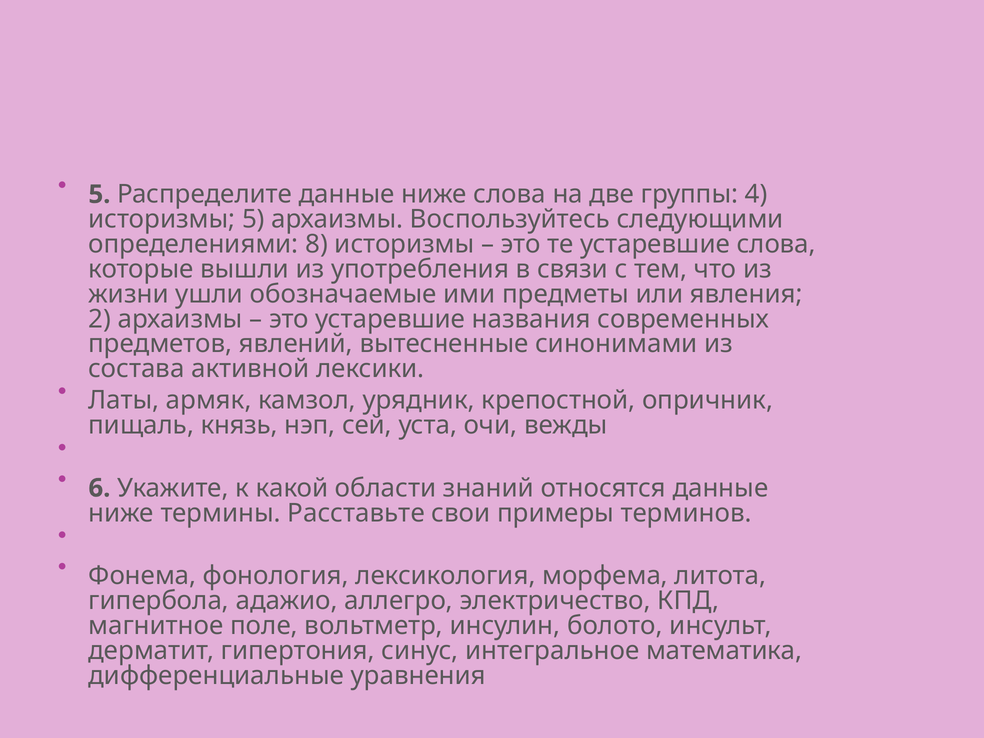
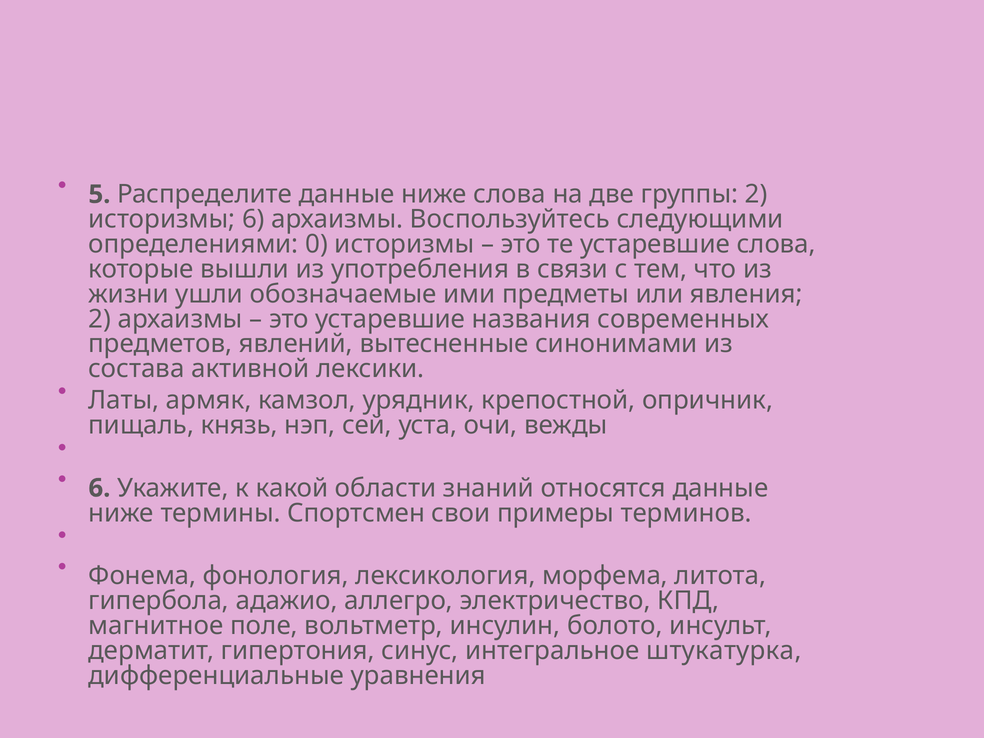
группы 4: 4 -> 2
историзмы 5: 5 -> 6
8: 8 -> 0
Расставьте: Расставьте -> Спортсмен
математика: математика -> штукатурка
